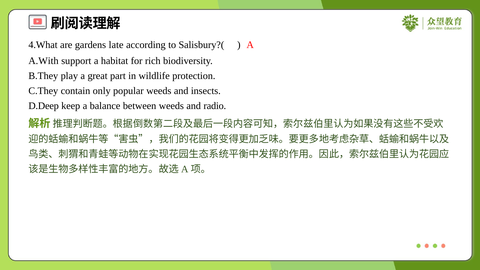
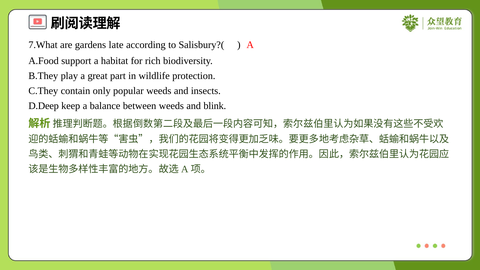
4.What: 4.What -> 7.What
A.With: A.With -> A.Food
radio: radio -> blink
